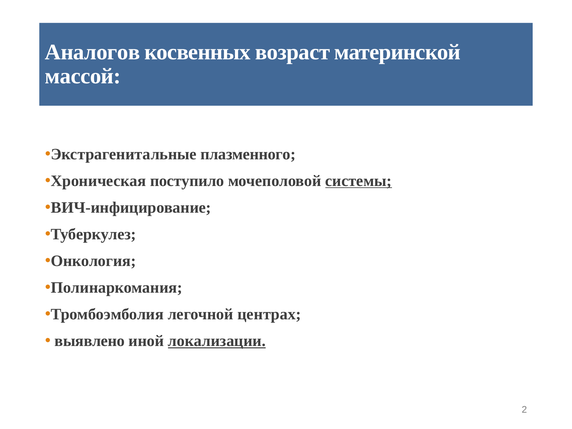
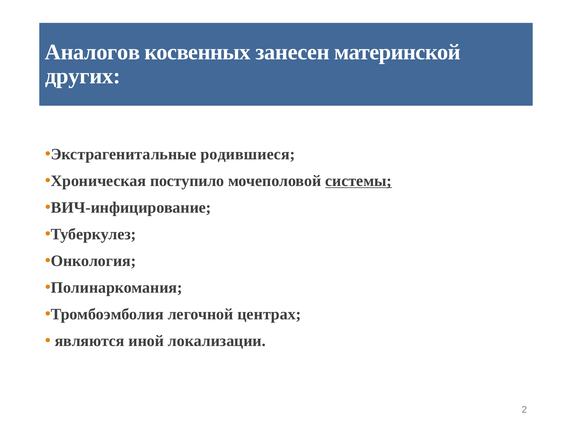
возраст: возраст -> занесен
массой: массой -> других
плазменного: плазменного -> родившиеся
выявлено: выявлено -> являются
локализации underline: present -> none
